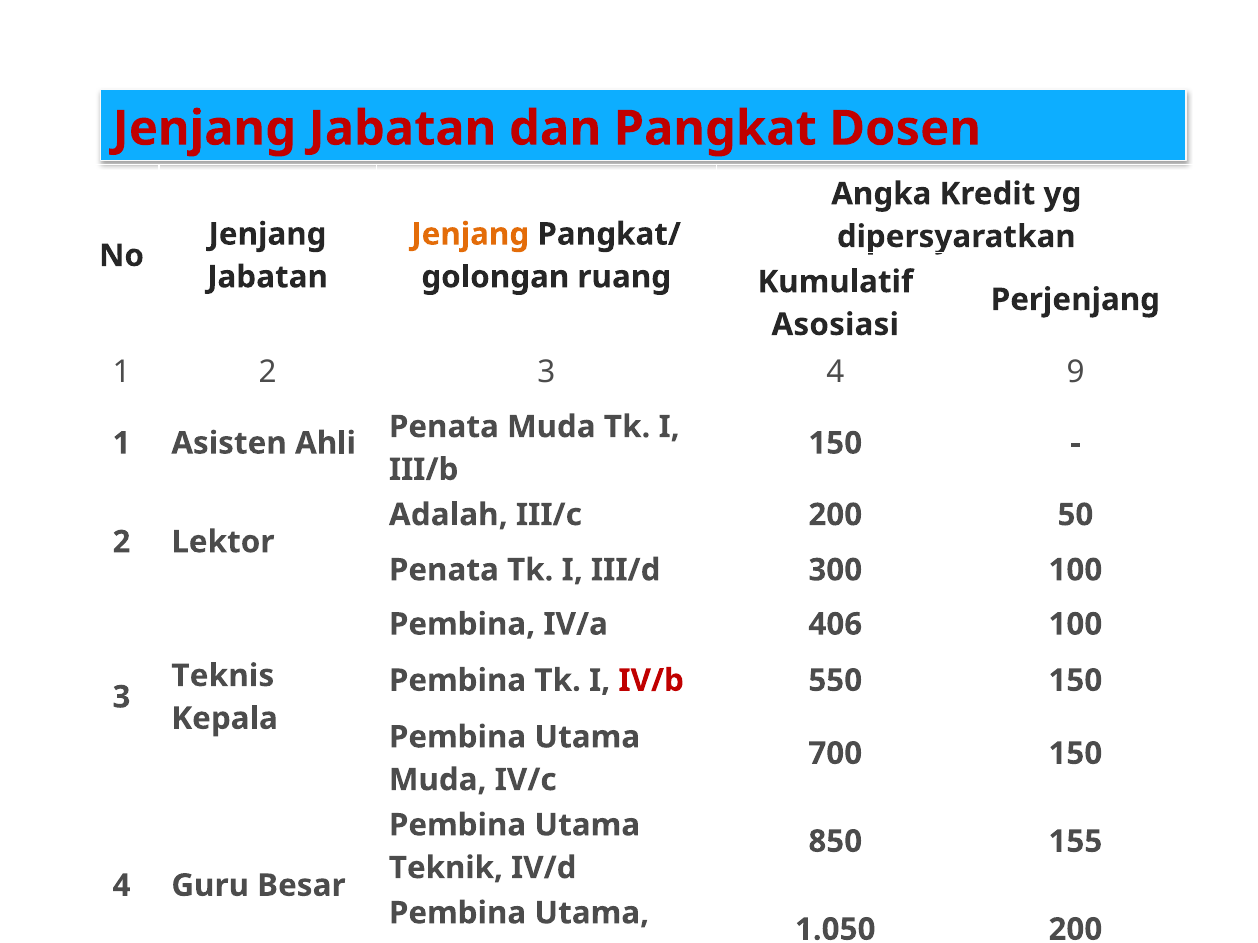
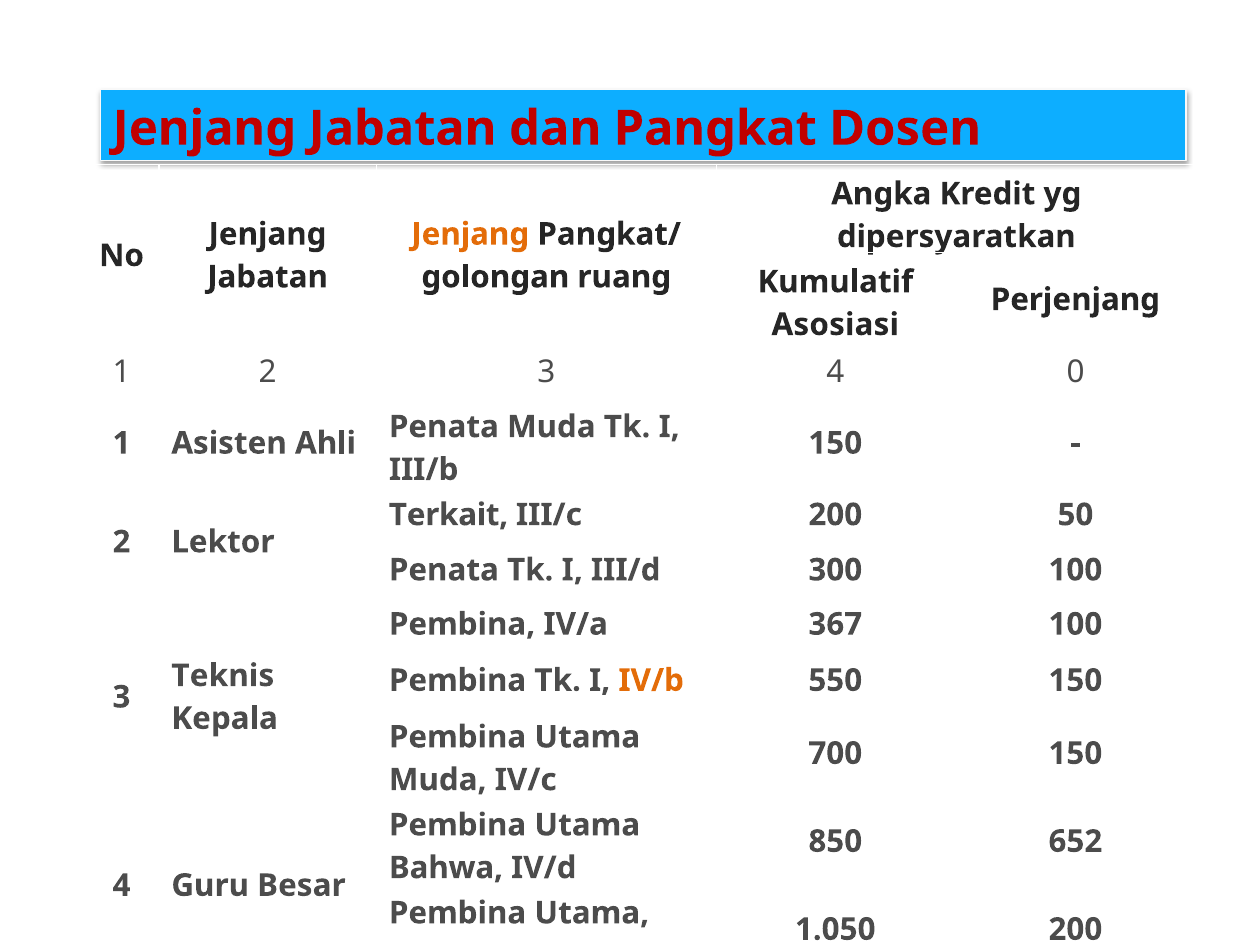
9: 9 -> 0
Adalah: Adalah -> Terkait
406: 406 -> 367
IV/b colour: red -> orange
155: 155 -> 652
Teknik: Teknik -> Bahwa
